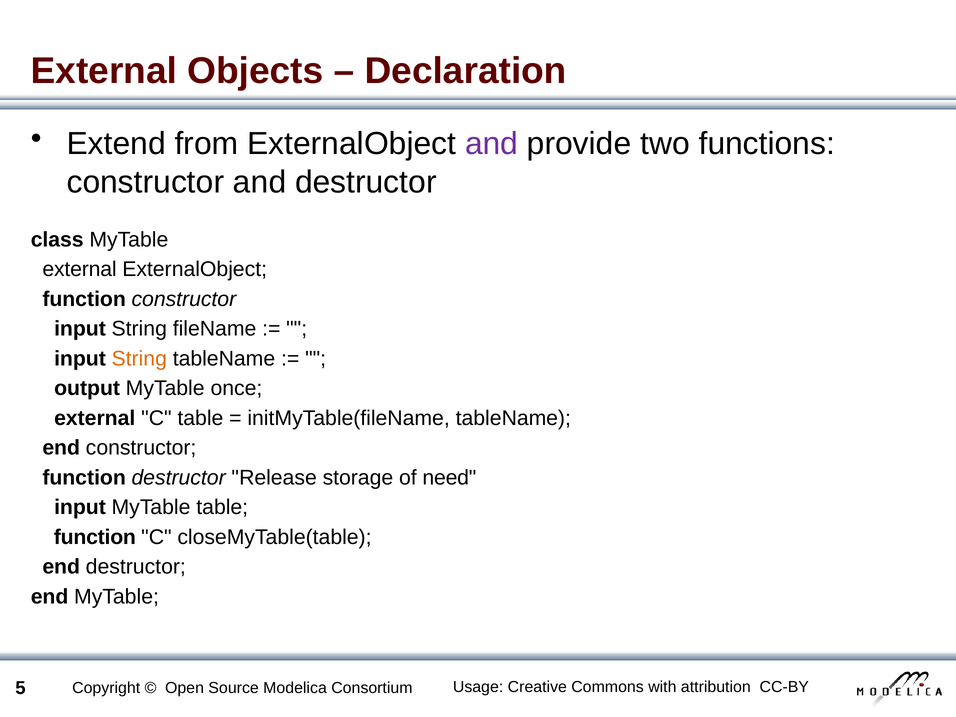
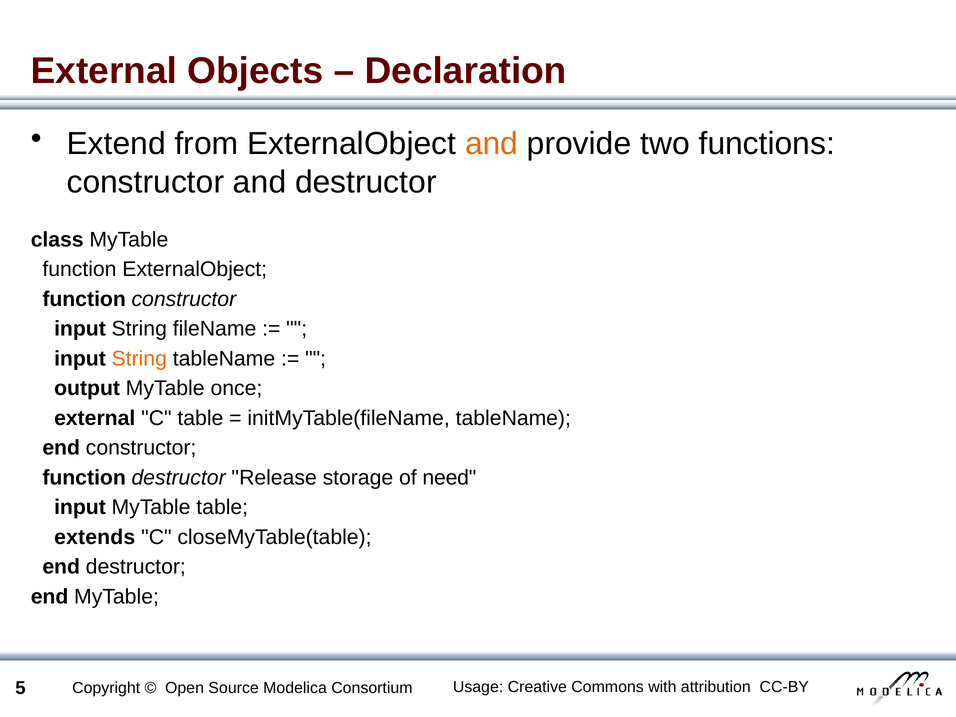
and at (492, 144) colour: purple -> orange
external at (80, 269): external -> function
function at (95, 537): function -> extends
